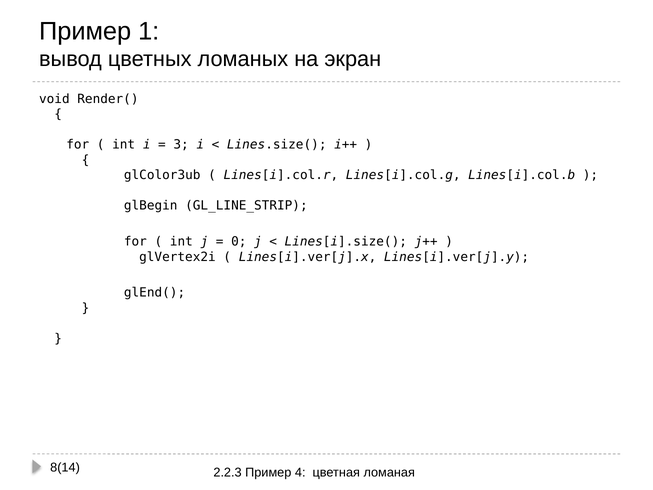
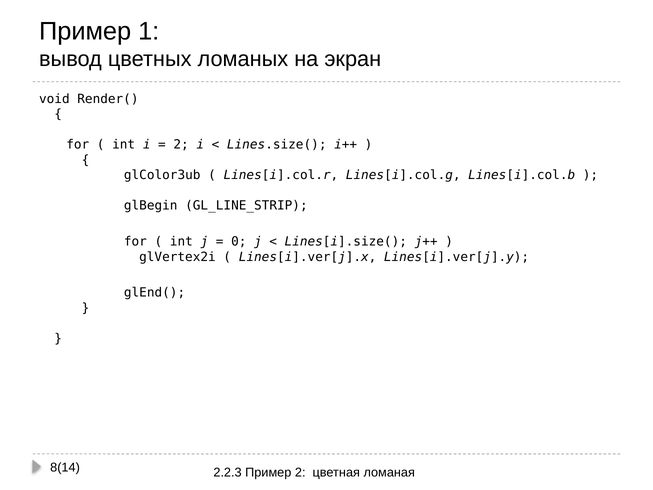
3 at (181, 145): 3 -> 2
Пример 4: 4 -> 2
